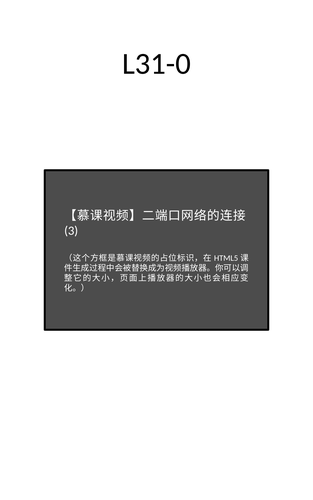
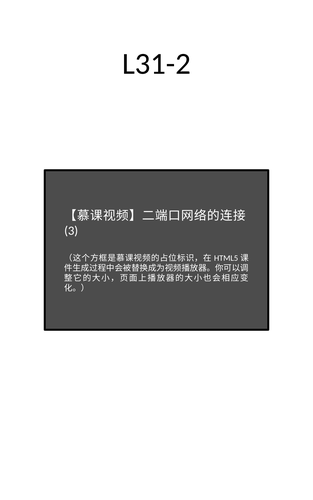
L31-0: L31-0 -> L31-2
